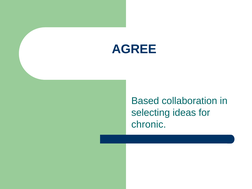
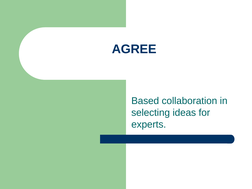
chronic: chronic -> experts
